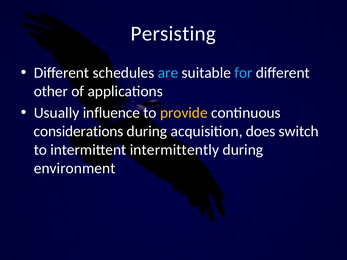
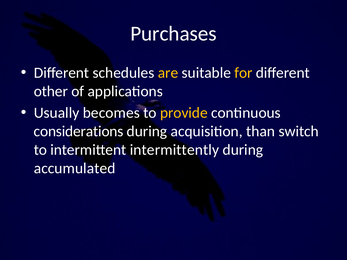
Persisting: Persisting -> Purchases
are colour: light blue -> yellow
for colour: light blue -> yellow
influence: influence -> becomes
does: does -> than
environment: environment -> accumulated
